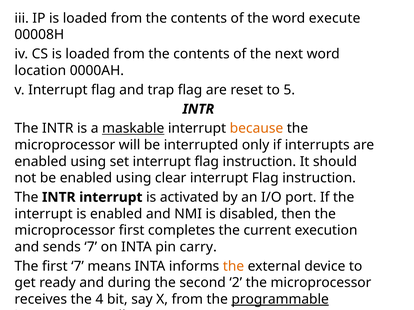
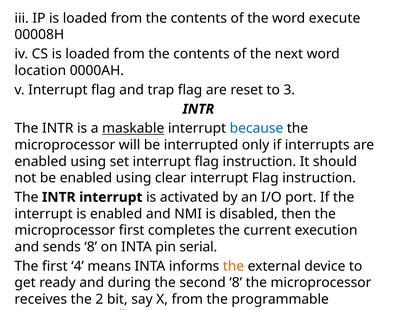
5: 5 -> 3
because colour: orange -> blue
sends 7: 7 -> 8
carry: carry -> serial
first 7: 7 -> 4
second 2: 2 -> 8
4: 4 -> 2
programmable underline: present -> none
